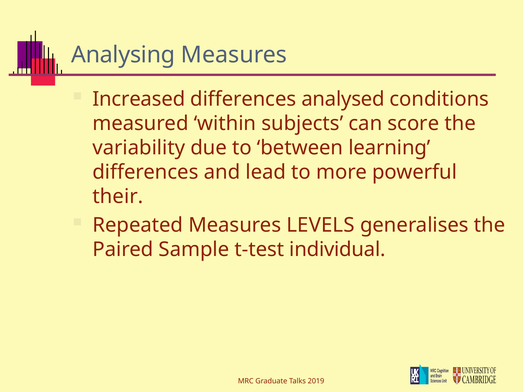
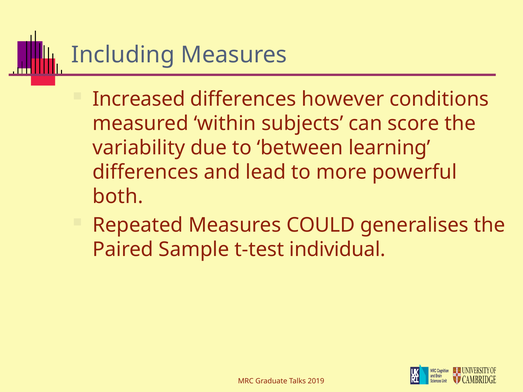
Analysing: Analysing -> Including
analysed: analysed -> however
their: their -> both
LEVELS: LEVELS -> COULD
